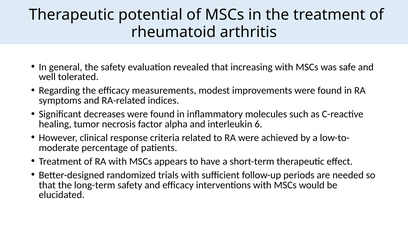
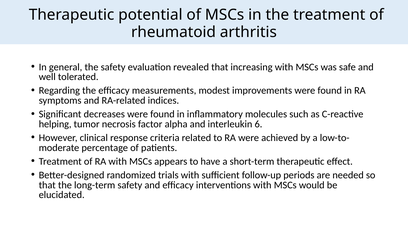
healing: healing -> helping
